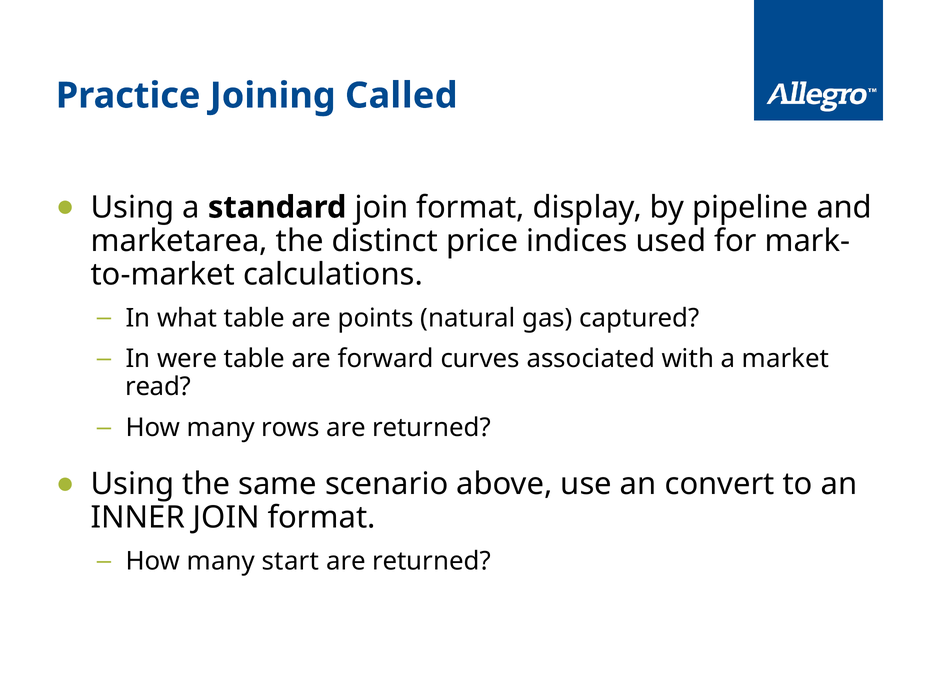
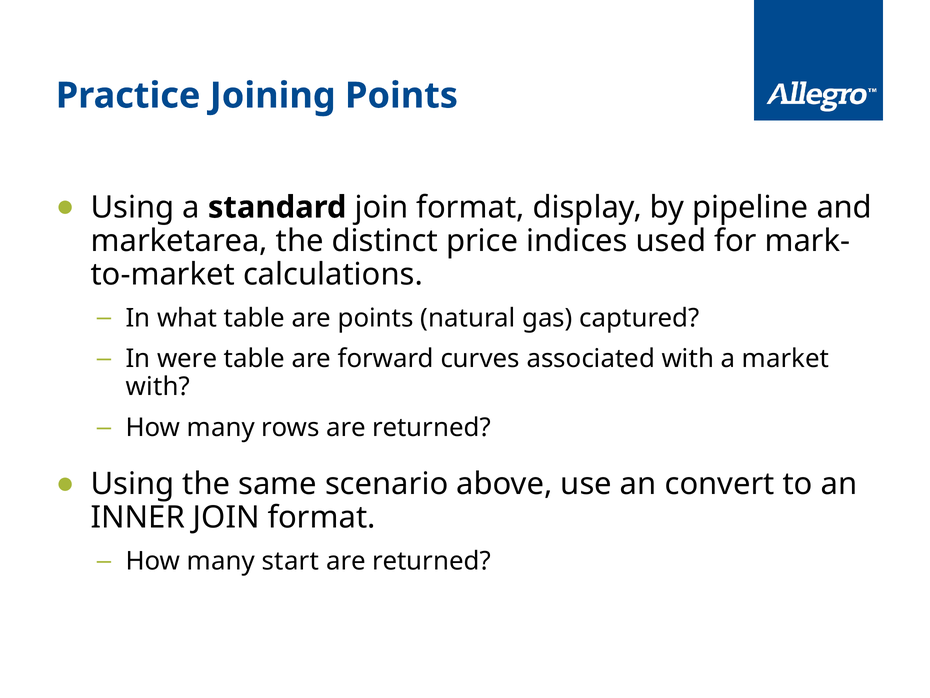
Joining Called: Called -> Points
read at (158, 386): read -> with
